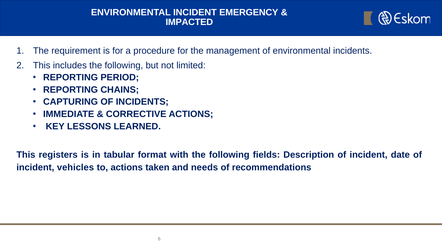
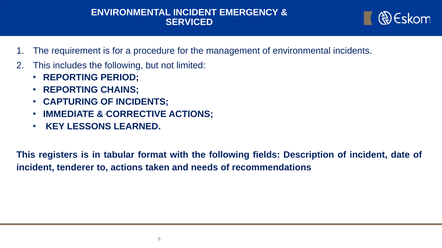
IMPACTED: IMPACTED -> SERVICED
vehicles: vehicles -> tenderer
